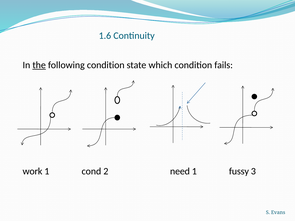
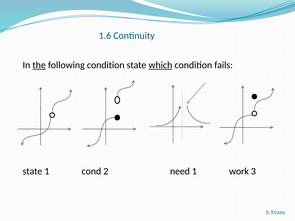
which underline: none -> present
work at (32, 171): work -> state
fussy: fussy -> work
